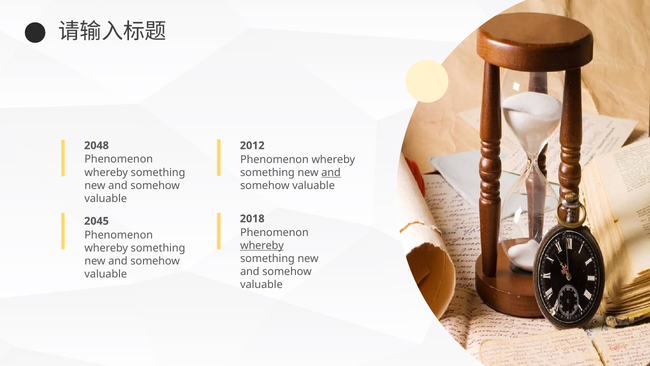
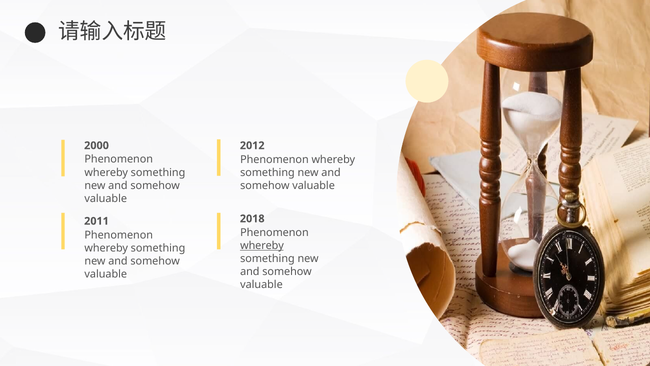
2048: 2048 -> 2000
and at (331, 172) underline: present -> none
2045: 2045 -> 2011
